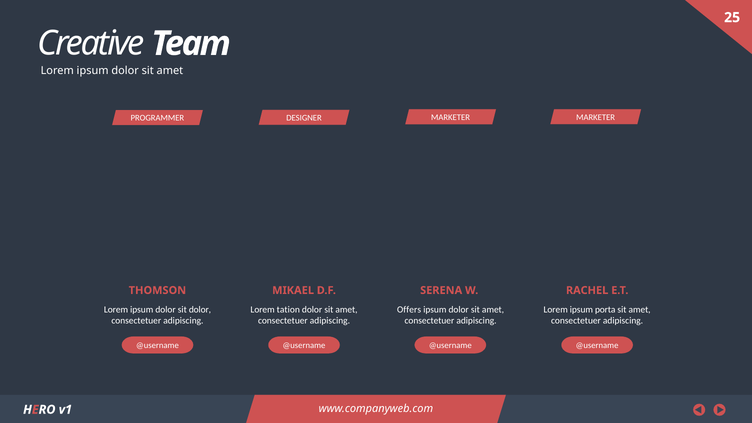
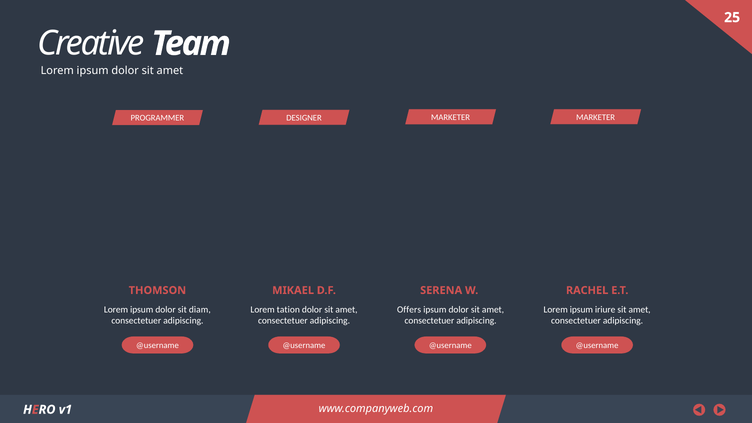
sit dolor: dolor -> diam
porta: porta -> iriure
